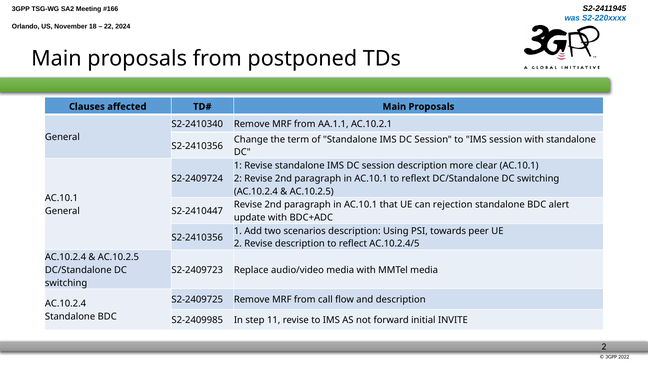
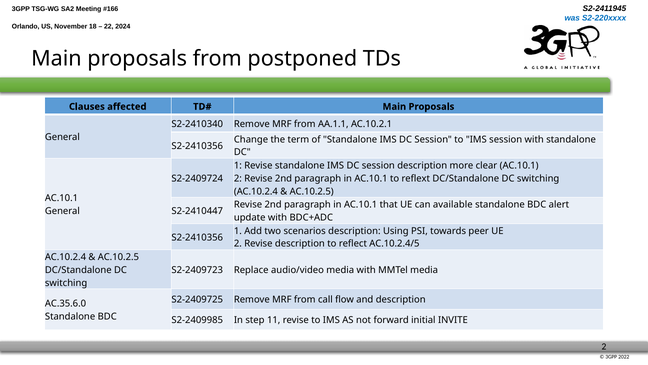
rejection: rejection -> available
AC.10.2.4 at (65, 303): AC.10.2.4 -> AC.35.6.0
